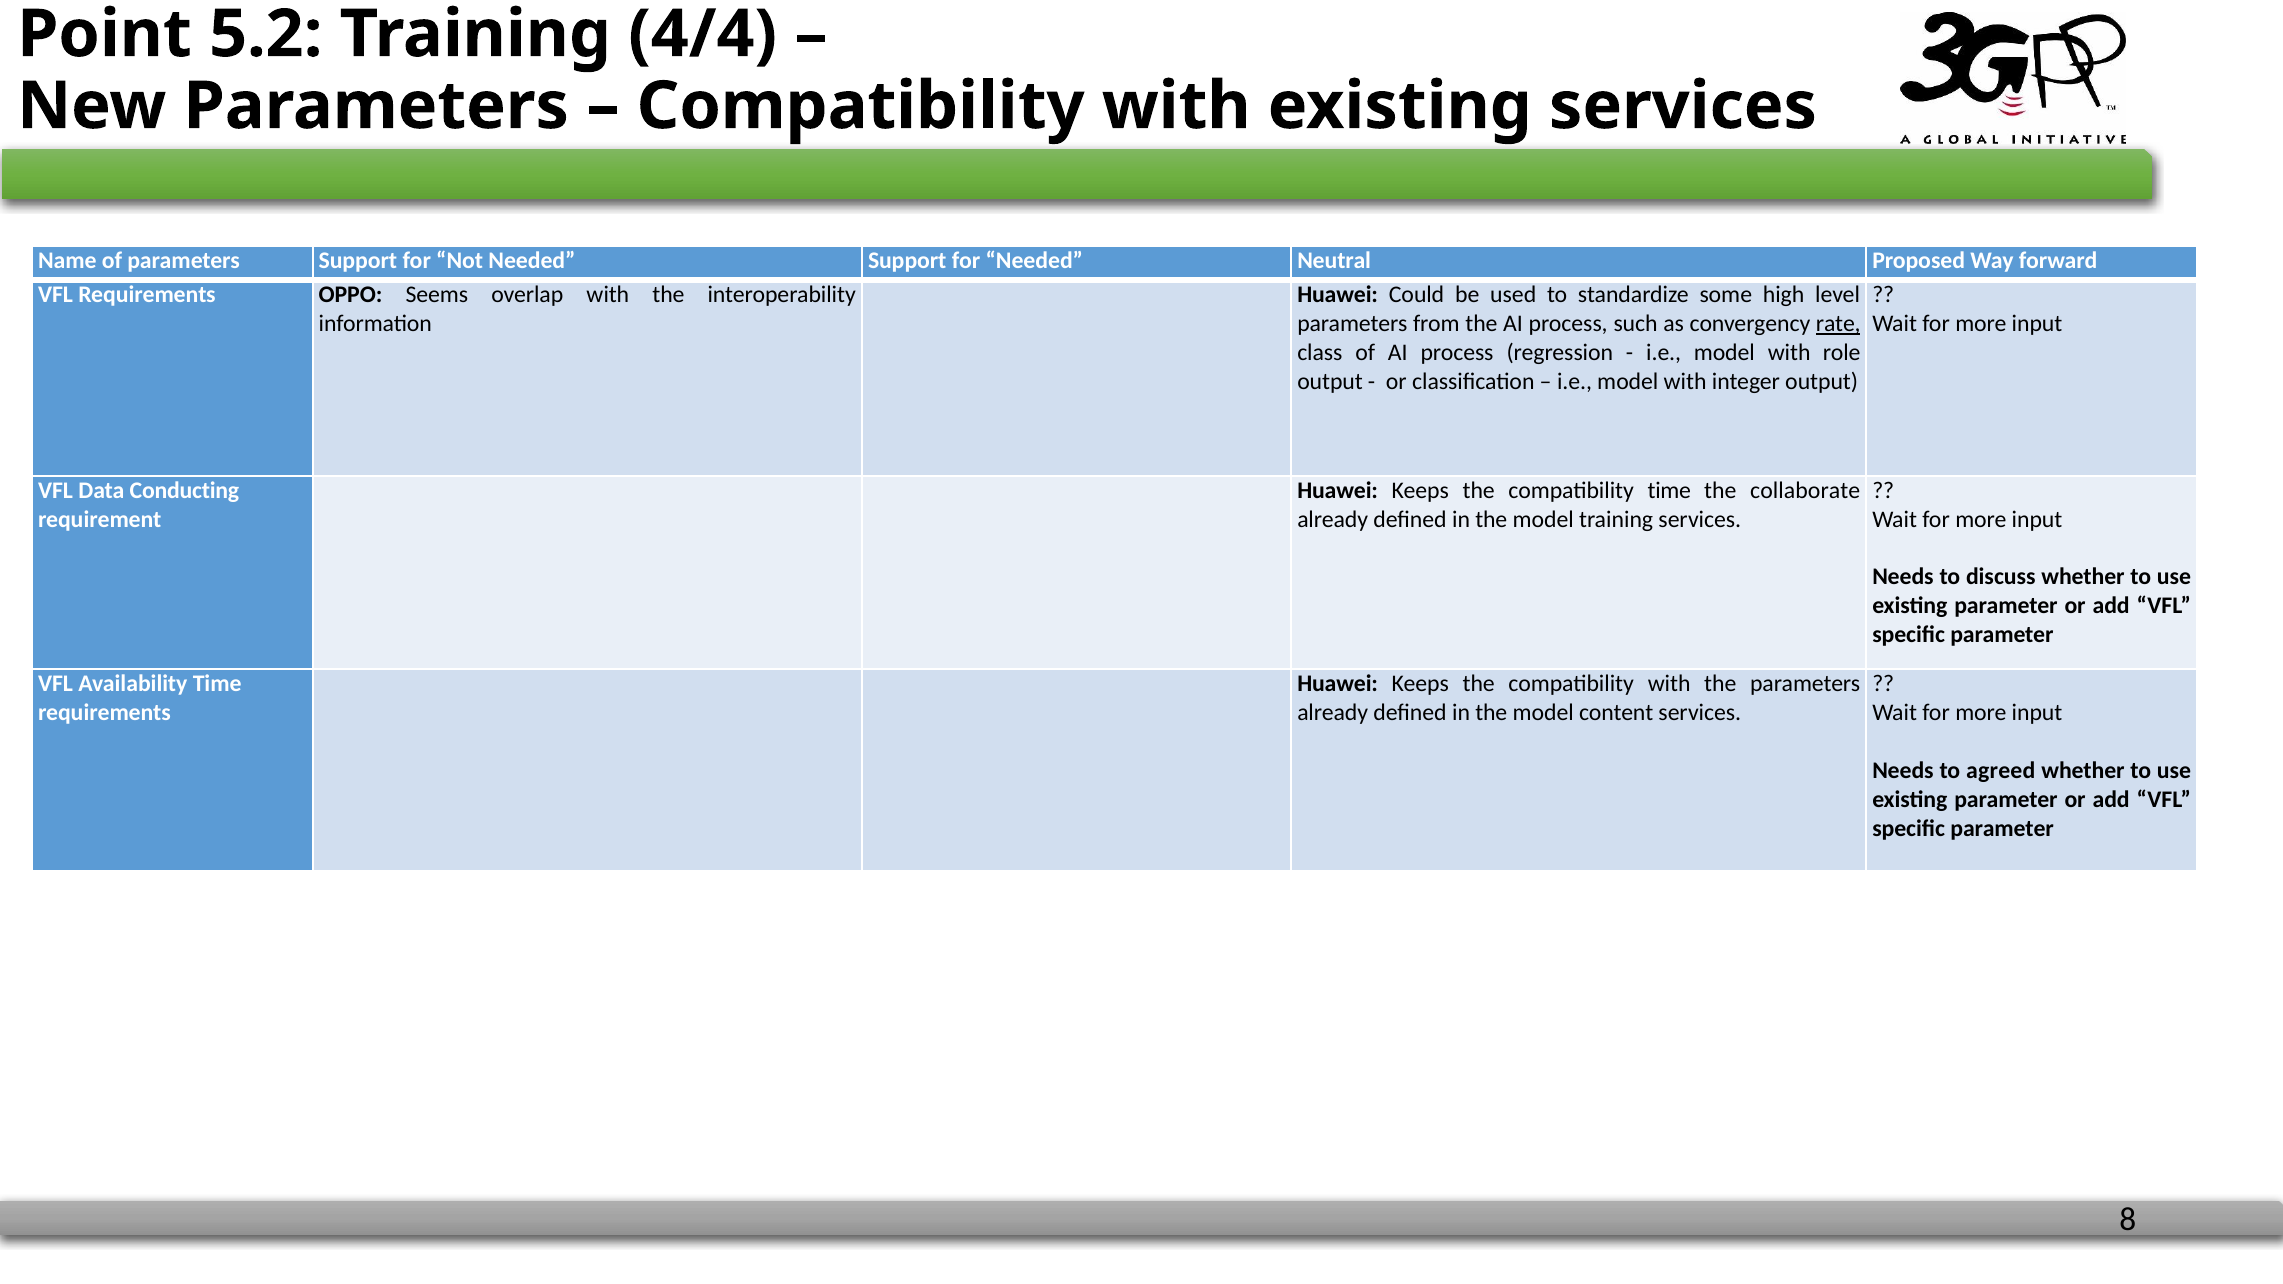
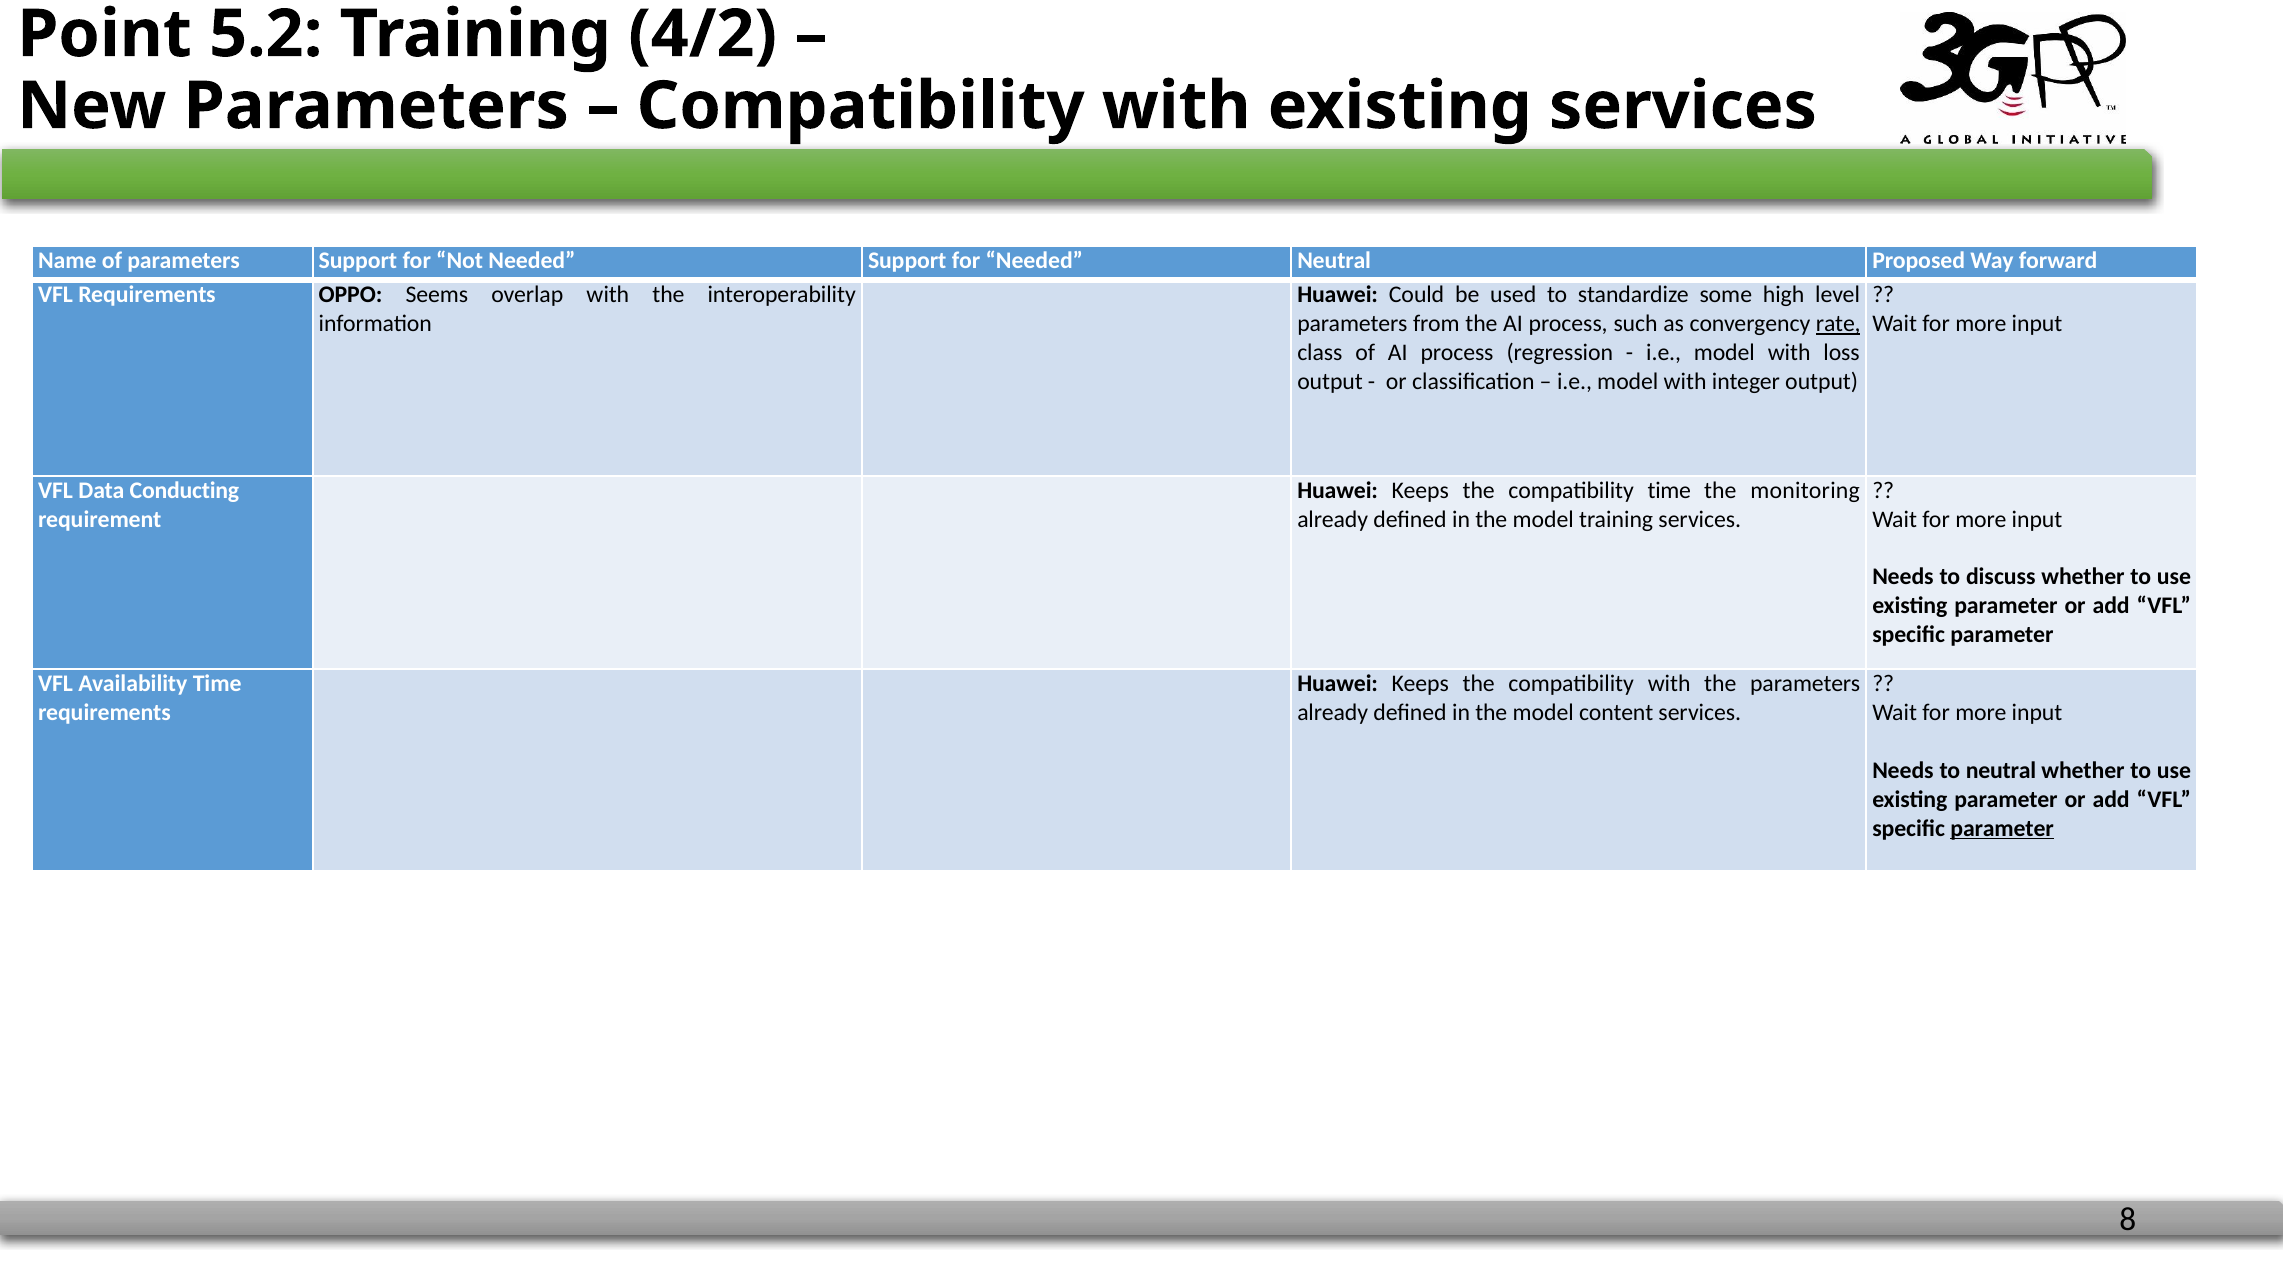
4/4: 4/4 -> 4/2
role: role -> loss
collaborate: collaborate -> monitoring
to agreed: agreed -> neutral
parameter at (2002, 828) underline: none -> present
